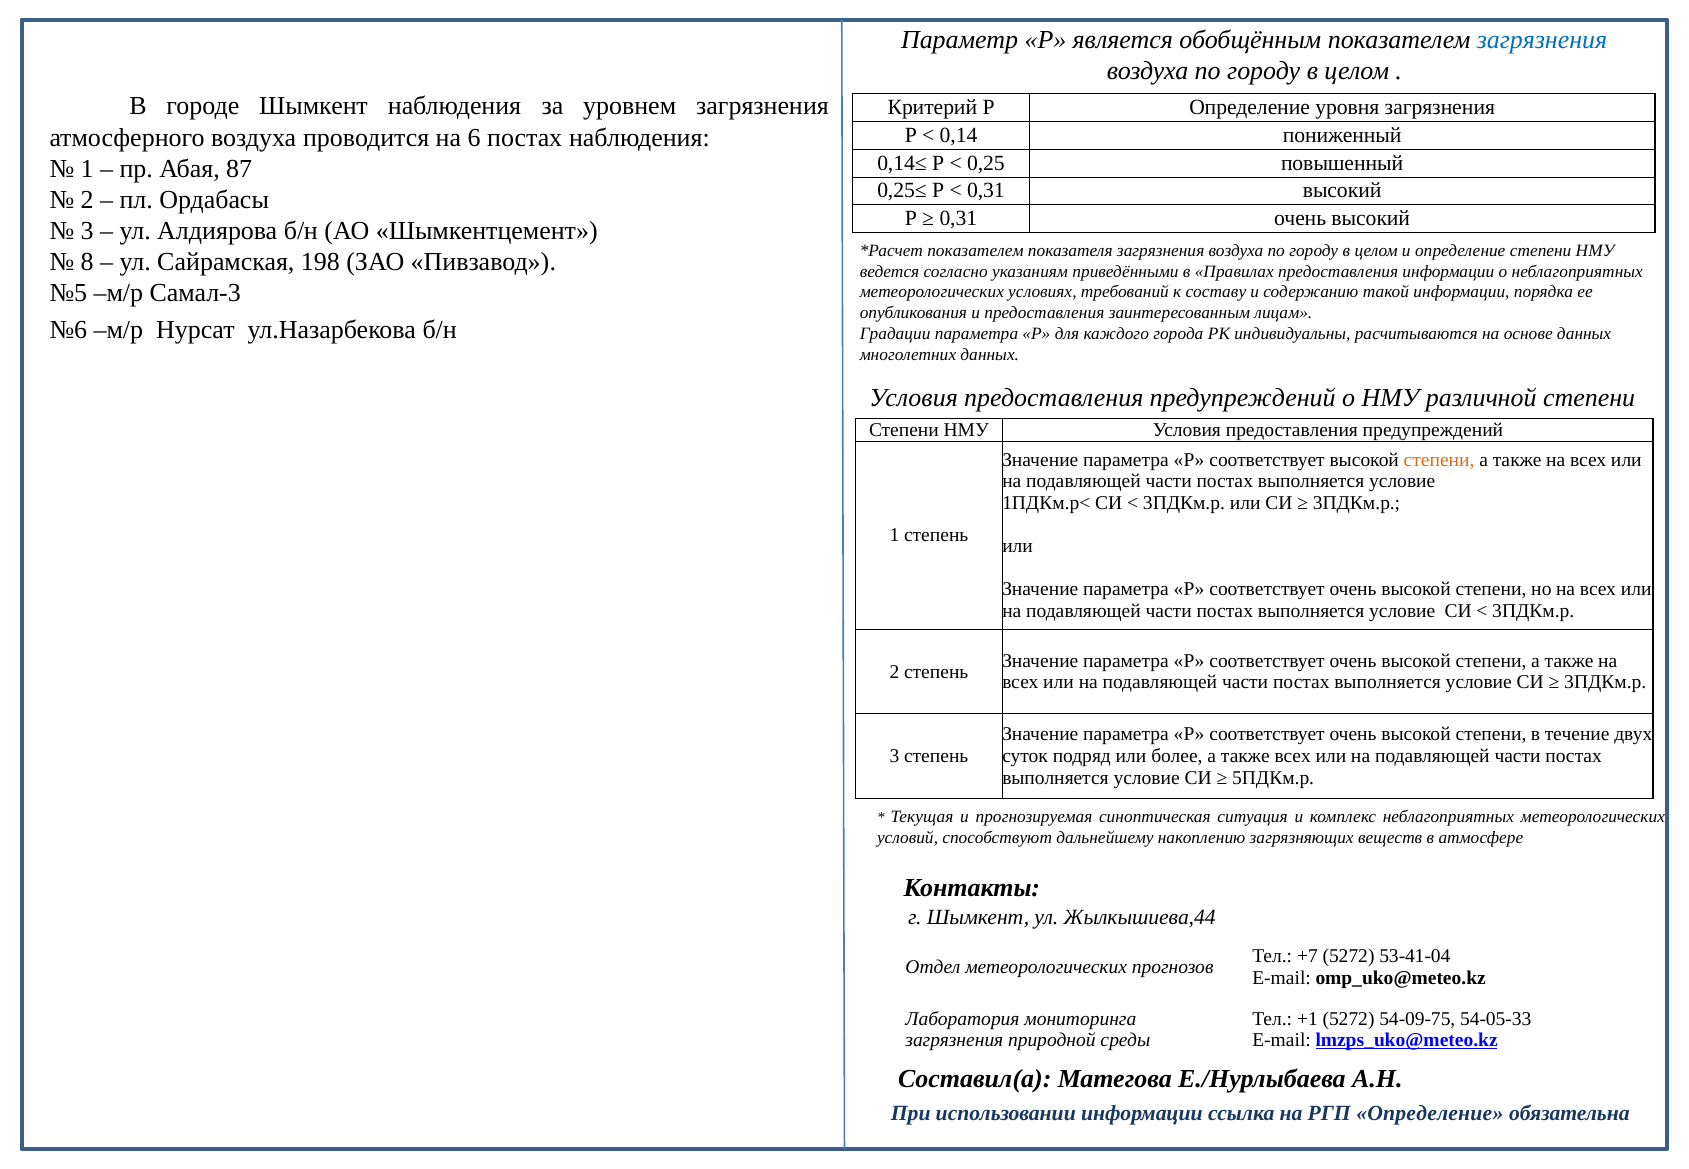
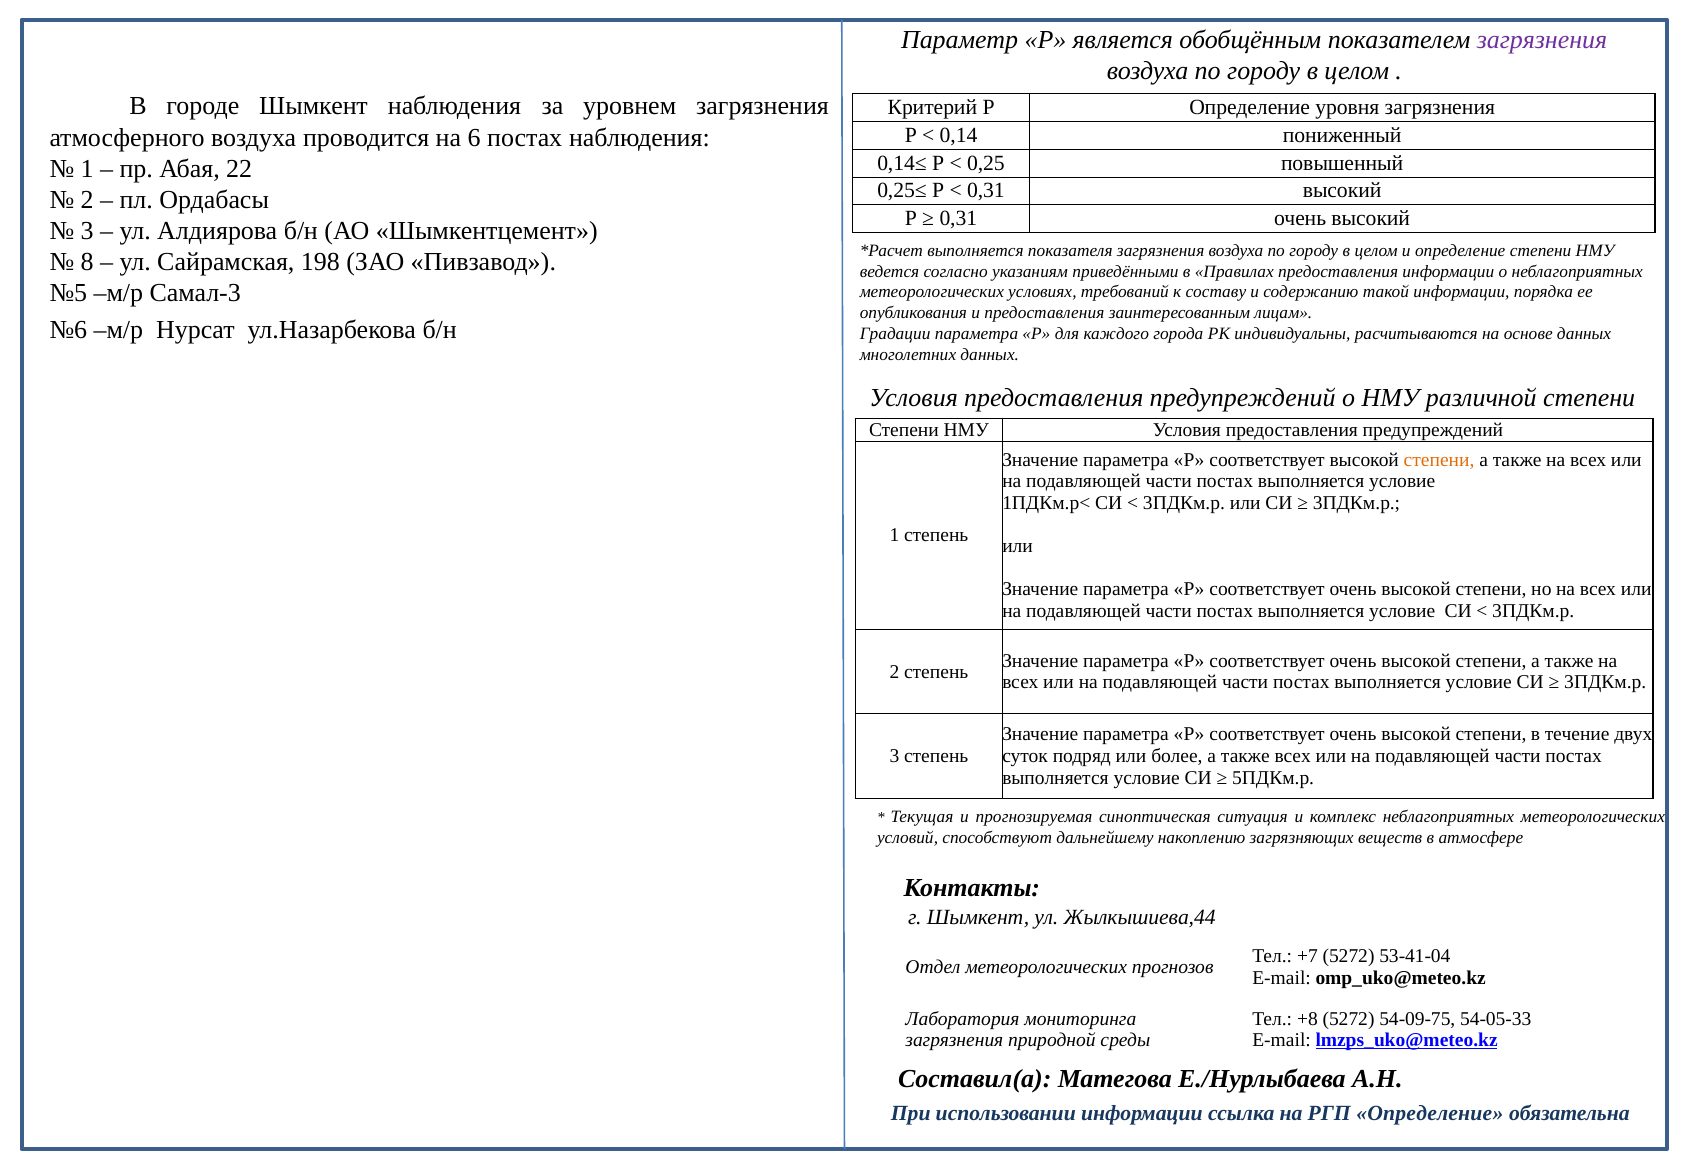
загрязнения at (1542, 40) colour: blue -> purple
87: 87 -> 22
показателем at (975, 251): показателем -> выполняется
+1: +1 -> +8
